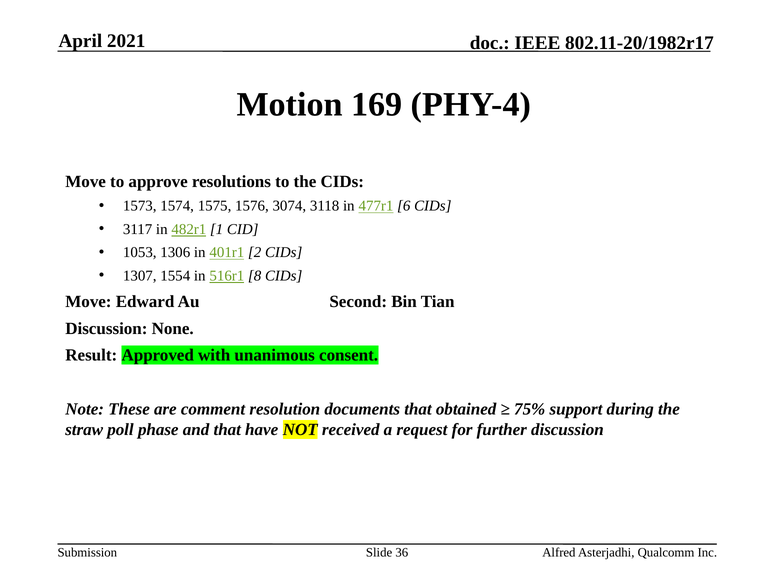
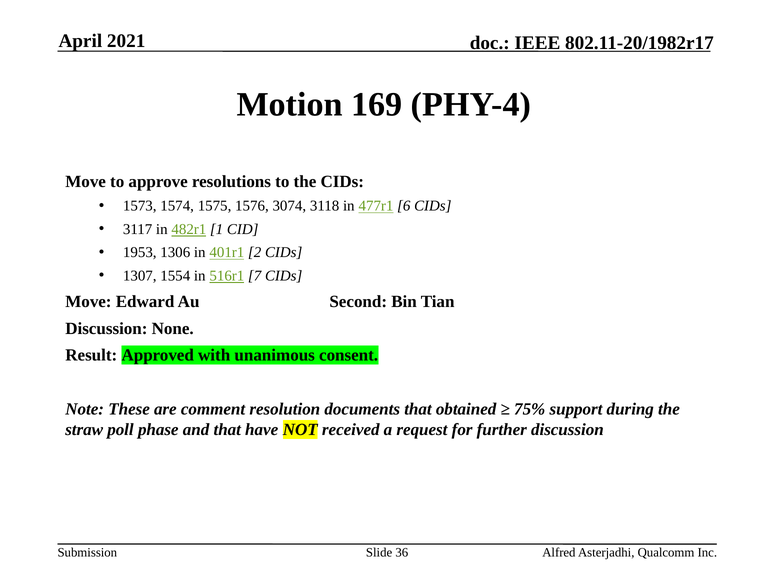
1053: 1053 -> 1953
8: 8 -> 7
